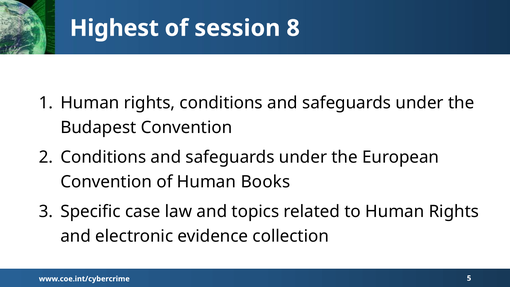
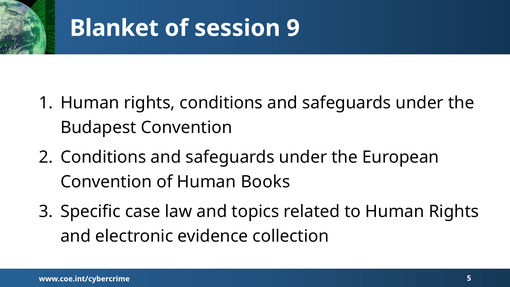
Highest: Highest -> Blanket
8: 8 -> 9
